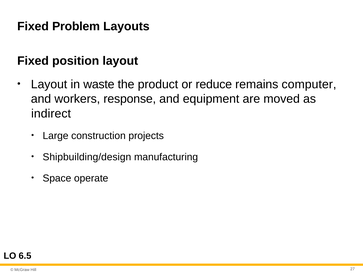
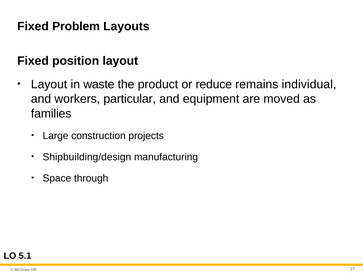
computer: computer -> individual
response: response -> particular
indirect: indirect -> families
operate: operate -> through
6.5: 6.5 -> 5.1
